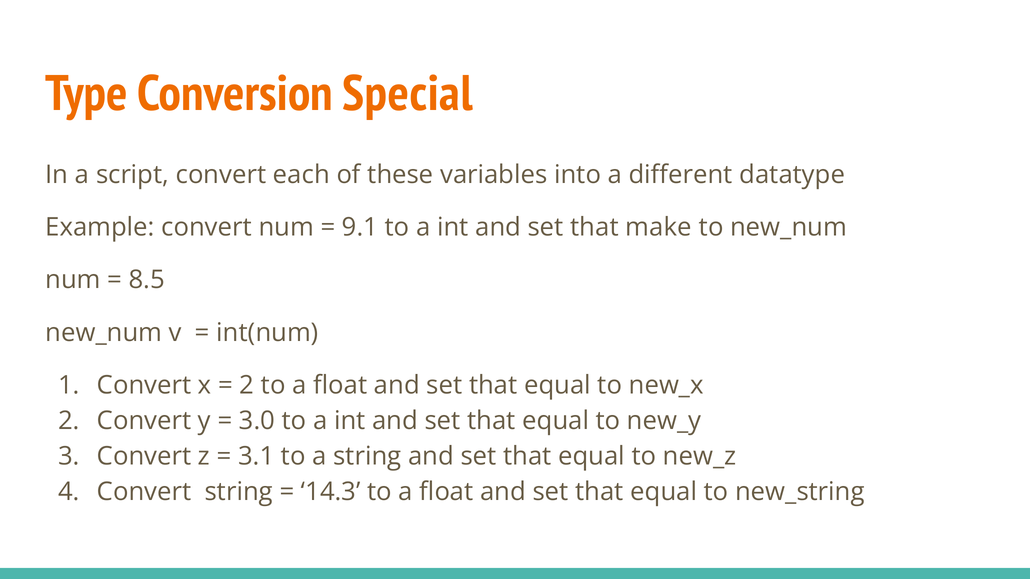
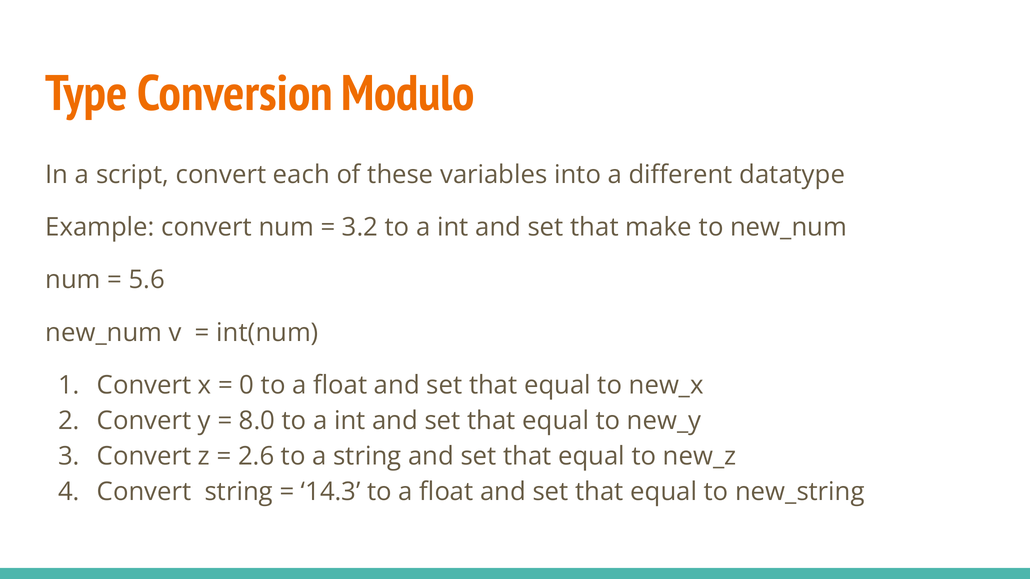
Special: Special -> Modulo
9.1: 9.1 -> 3.2
8.5: 8.5 -> 5.6
2 at (247, 386): 2 -> 0
3.0: 3.0 -> 8.0
3.1: 3.1 -> 2.6
